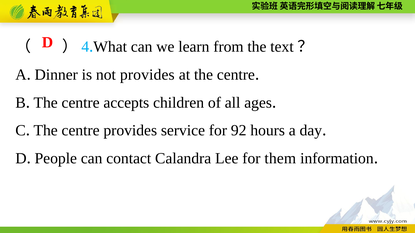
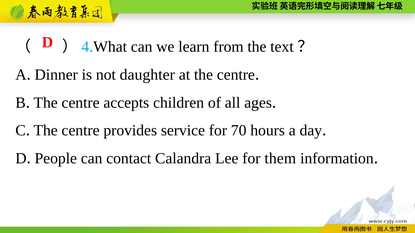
not provides: provides -> daughter
92: 92 -> 70
